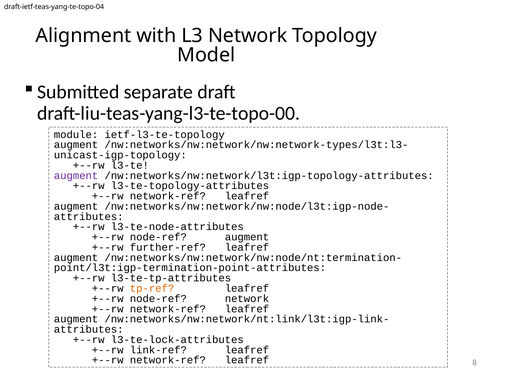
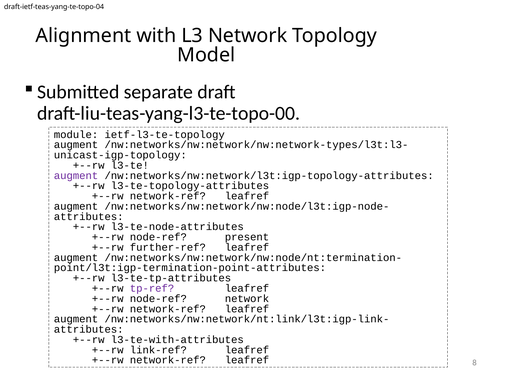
node-ref augment: augment -> present
tp-ref colour: orange -> purple
l3-te-lock-attributes: l3-te-lock-attributes -> l3-te-with-attributes
